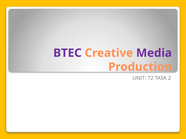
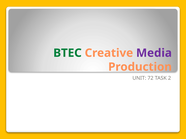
BTEC colour: purple -> green
